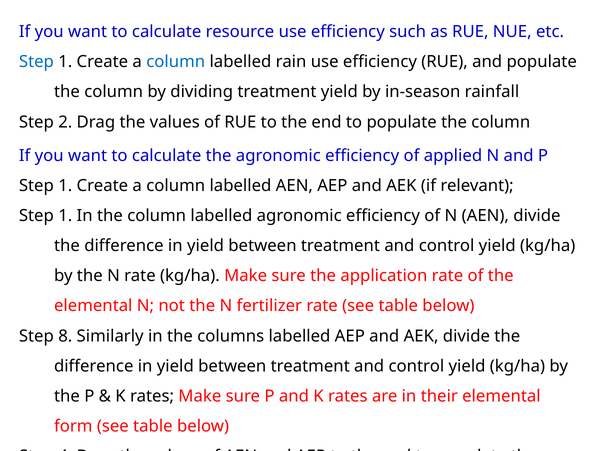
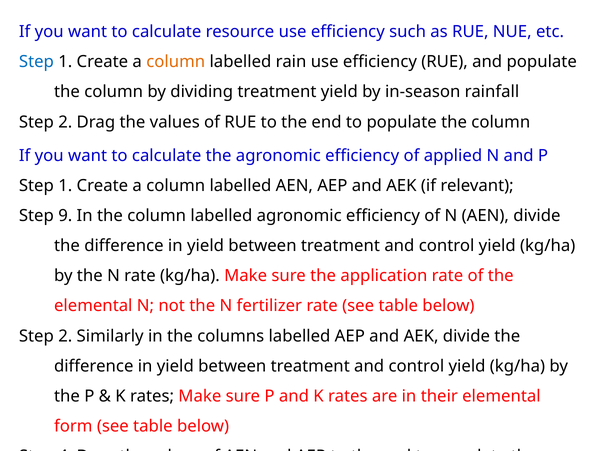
column at (176, 62) colour: blue -> orange
1 at (65, 216): 1 -> 9
8 at (65, 336): 8 -> 2
